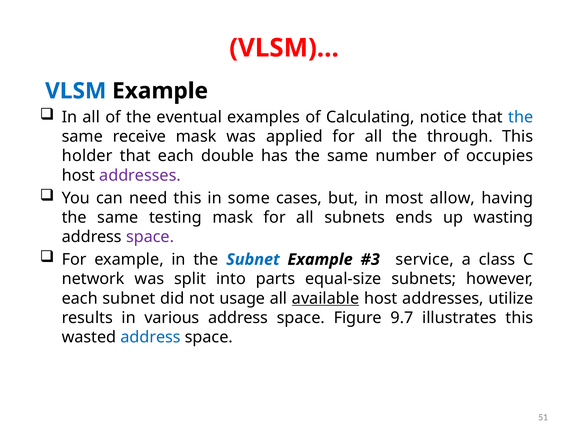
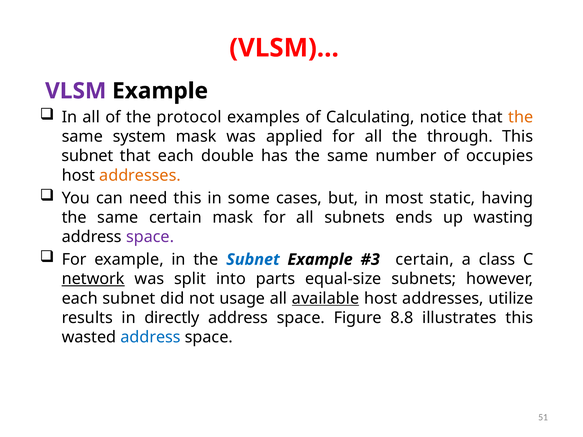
VLSM colour: blue -> purple
eventual: eventual -> protocol
the at (521, 117) colour: blue -> orange
receive: receive -> system
holder at (87, 156): holder -> subnet
addresses at (140, 175) colour: purple -> orange
allow: allow -> static
same testing: testing -> certain
service at (425, 260): service -> certain
network underline: none -> present
various: various -> directly
9.7: 9.7 -> 8.8
